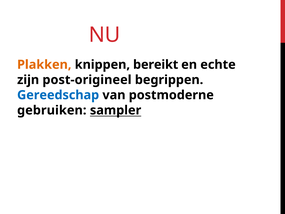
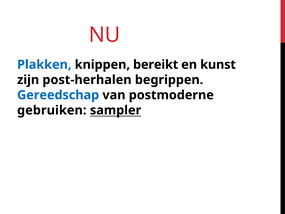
Plakken colour: orange -> blue
echte: echte -> kunst
post-origineel: post-origineel -> post-herhalen
